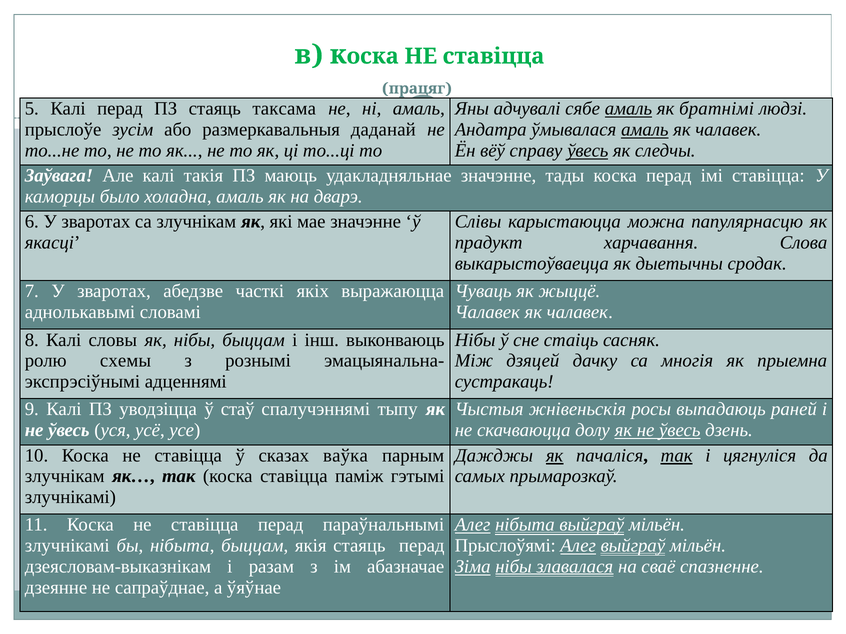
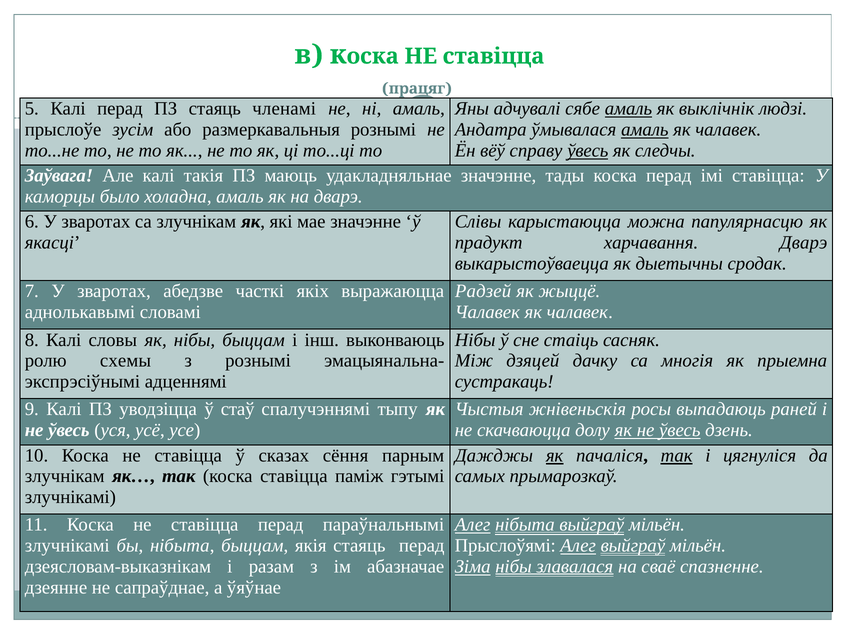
таксама: таксама -> членамі
братнімі: братнімі -> выклічнік
размеркавальныя даданай: даданай -> рознымі
харчавання Слова: Слова -> Дварэ
Чуваць: Чуваць -> Радзей
ваўка: ваўка -> сёння
